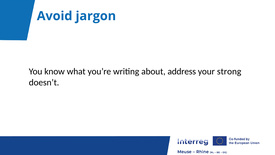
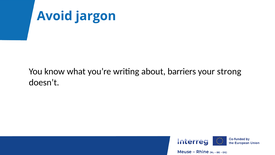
address: address -> barriers
